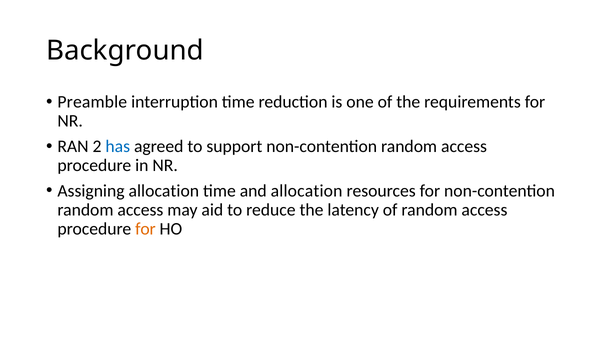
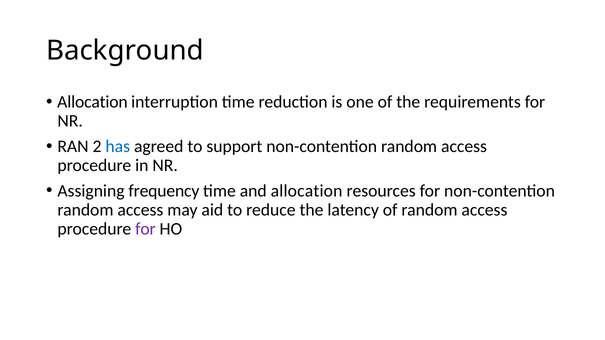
Preamble at (92, 102): Preamble -> Allocation
Assigning allocation: allocation -> frequency
for at (145, 229) colour: orange -> purple
